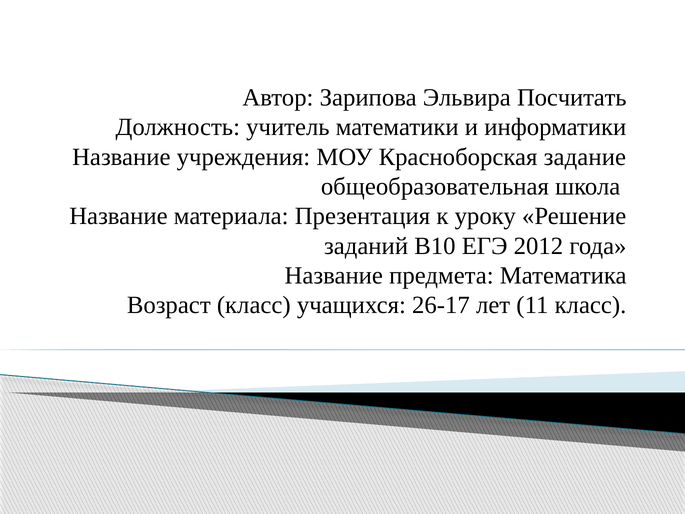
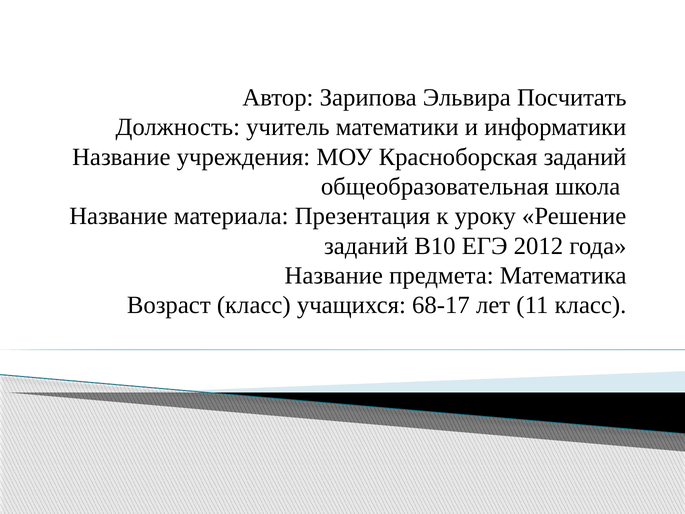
Красноборская задание: задание -> заданий
26-17: 26-17 -> 68-17
